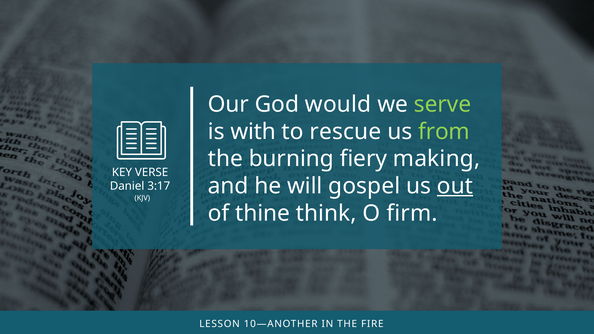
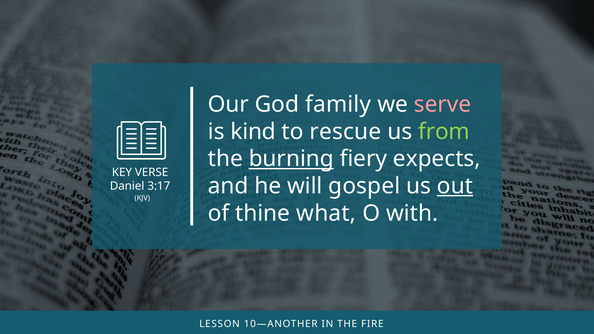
would: would -> family
serve colour: light green -> pink
with: with -> kind
burning underline: none -> present
making: making -> expects
think: think -> what
firm: firm -> with
